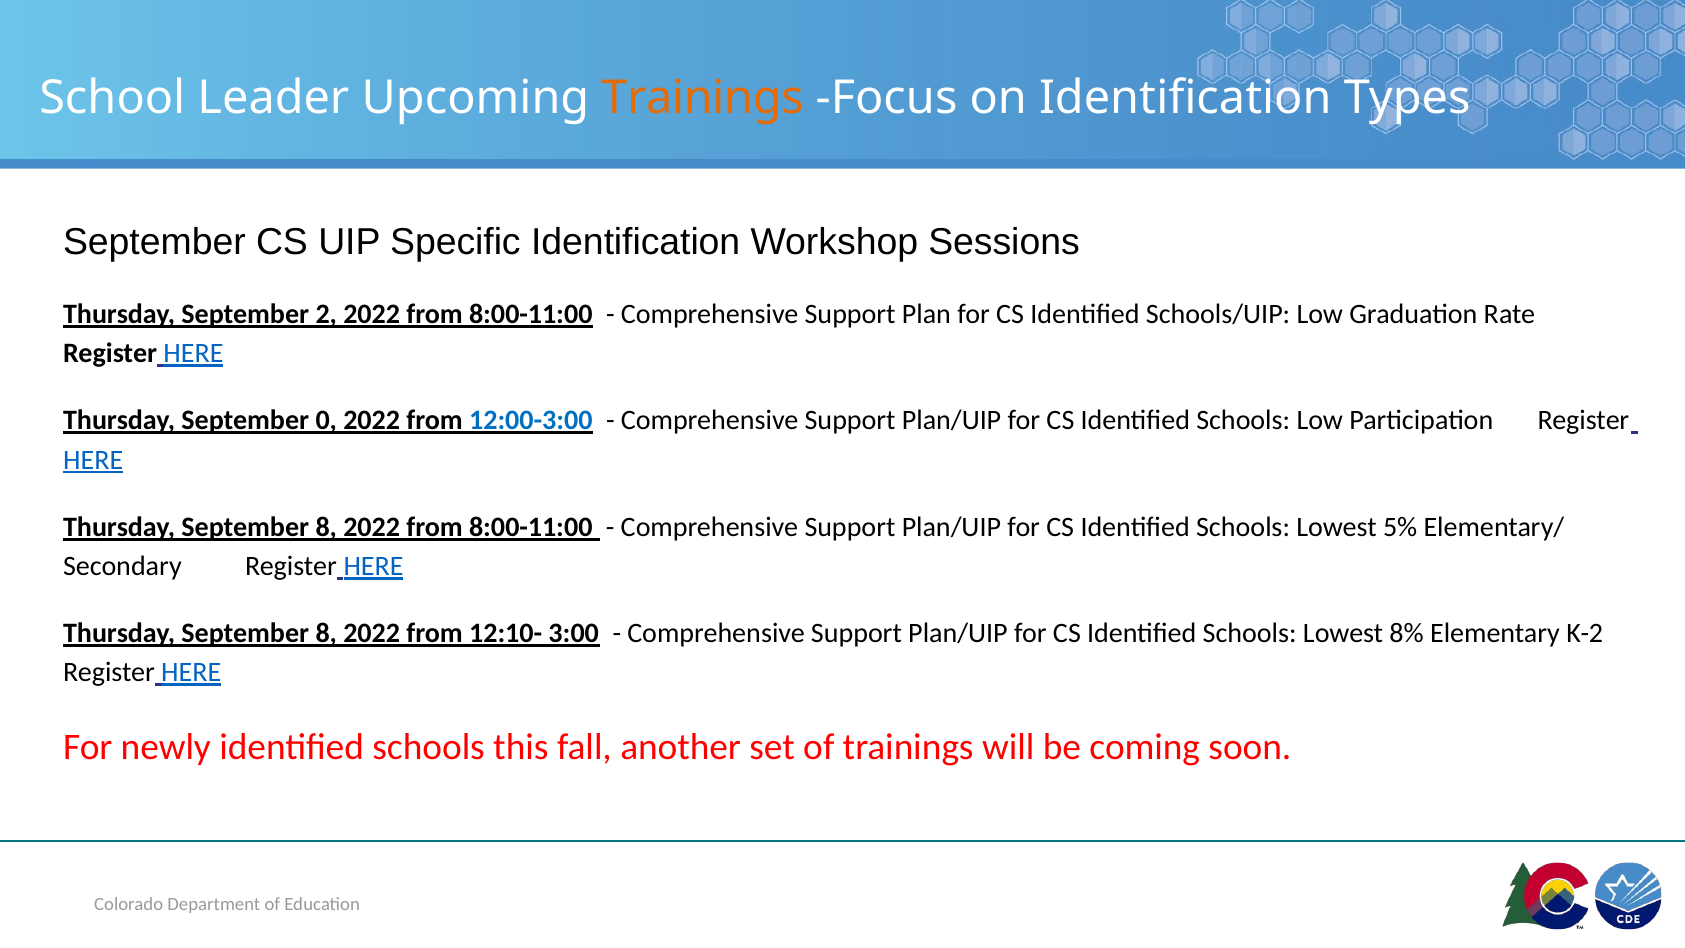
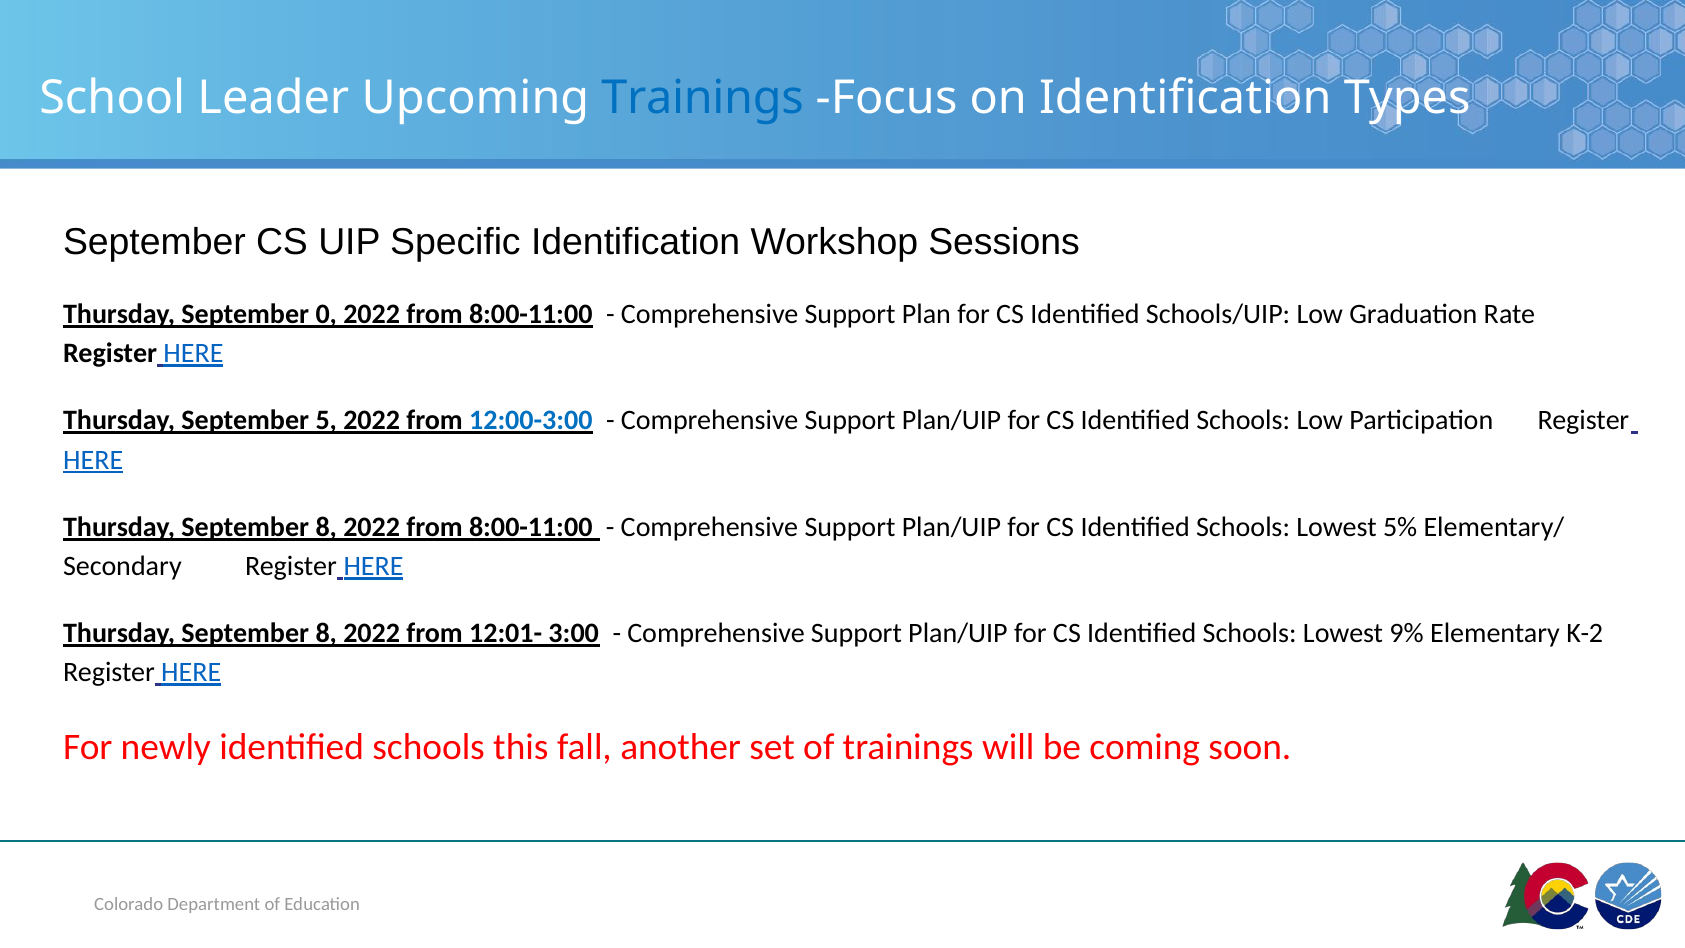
Trainings at (703, 98) colour: orange -> blue
2: 2 -> 0
0: 0 -> 5
12:10-: 12:10- -> 12:01-
8%: 8% -> 9%
